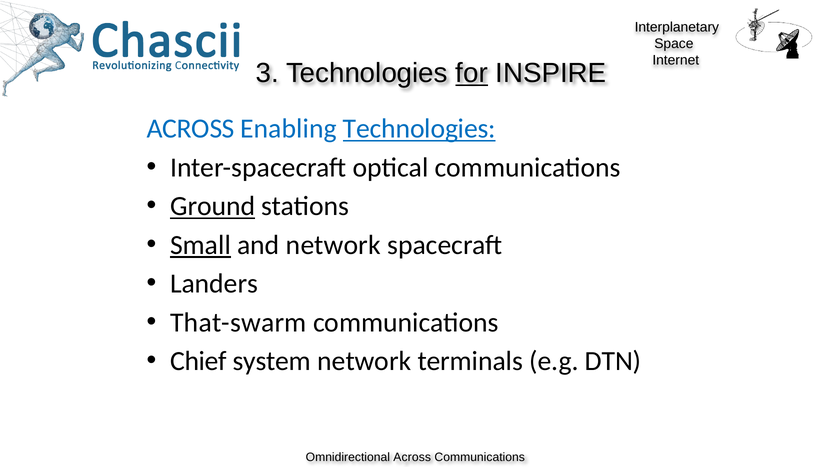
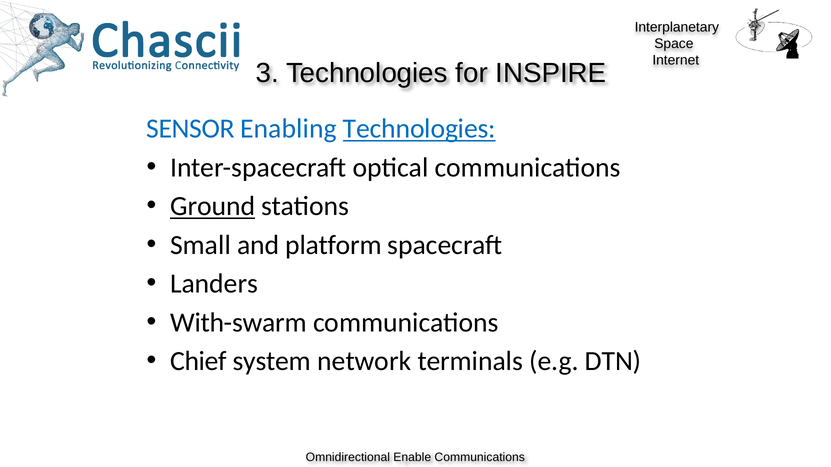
for underline: present -> none
ACROSS at (191, 129): ACROSS -> SENSOR
Small underline: present -> none
and network: network -> platform
That-swarm: That-swarm -> With-swarm
Across at (412, 458): Across -> Enable
